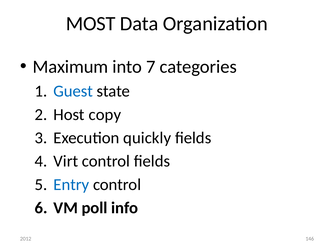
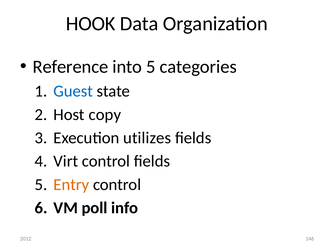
MOST: MOST -> HOOK
Maximum: Maximum -> Reference
into 7: 7 -> 5
quickly: quickly -> utilizes
Entry colour: blue -> orange
